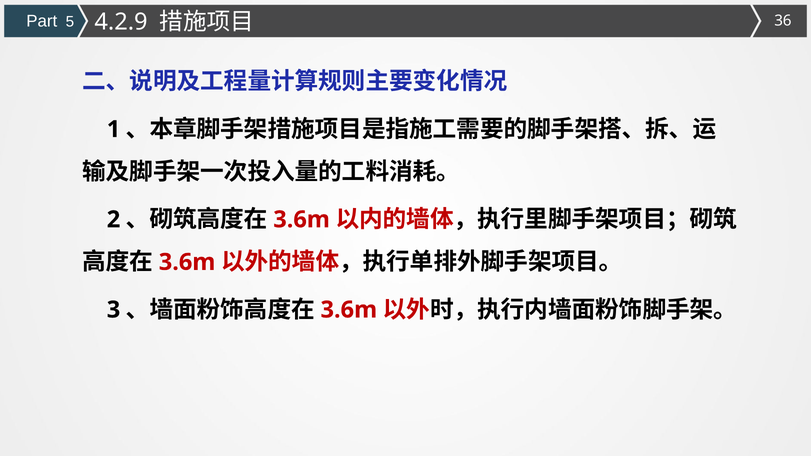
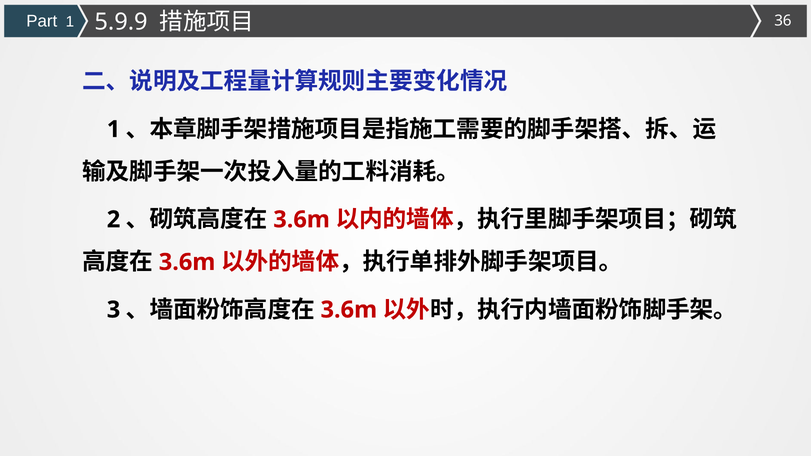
Part 5: 5 -> 1
4.2.9: 4.2.9 -> 5.9.9
